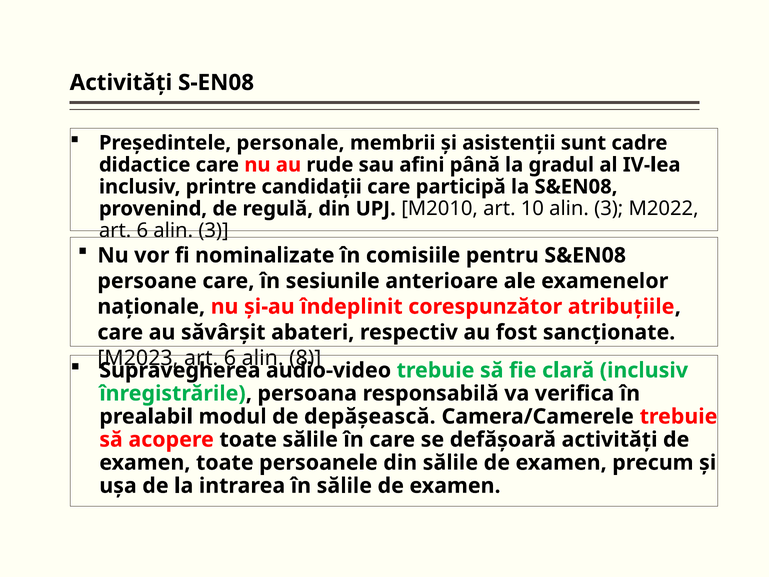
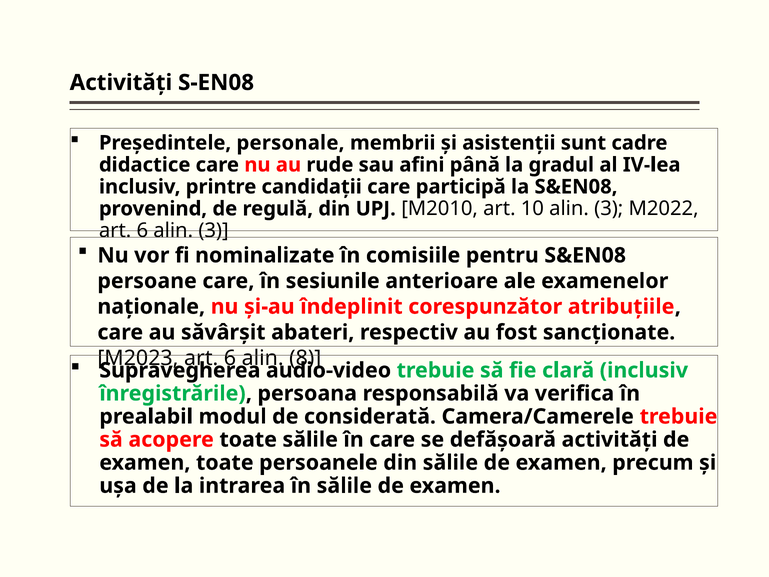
depăşească: depăşească -> considerată
